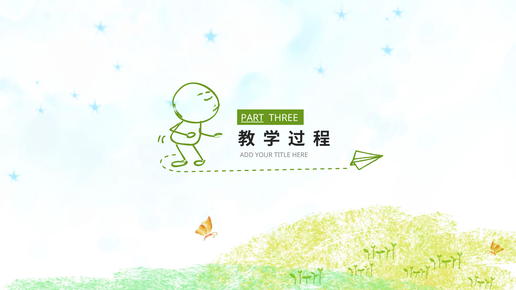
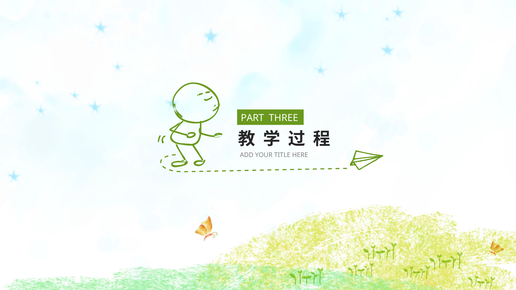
PART underline: present -> none
